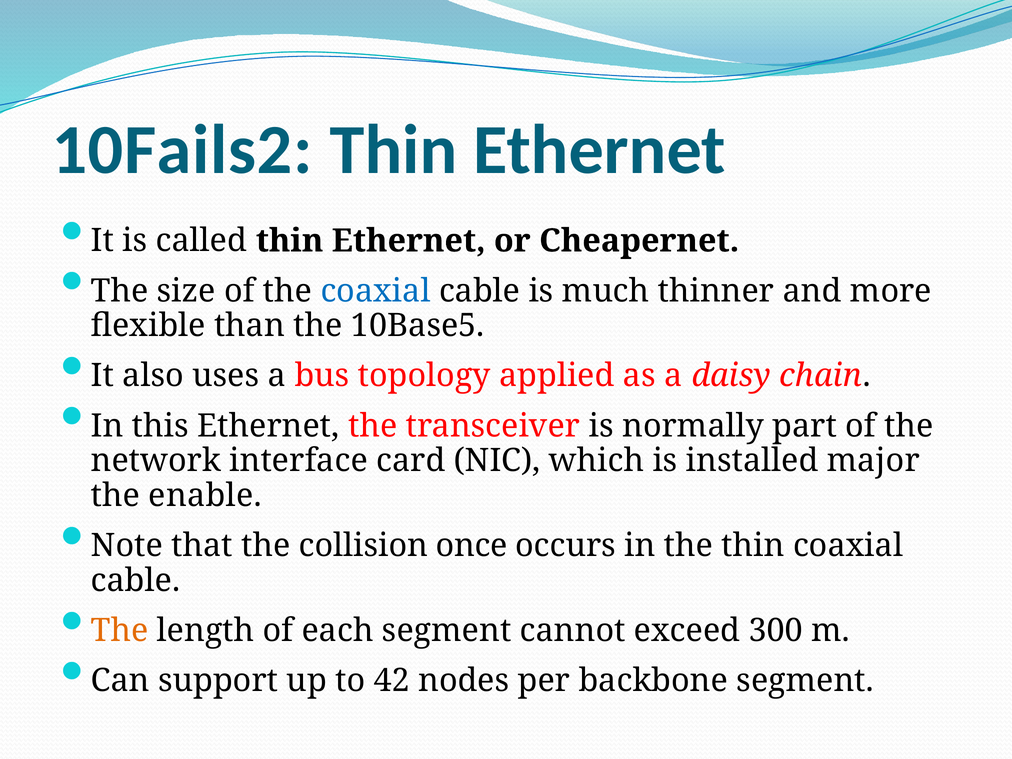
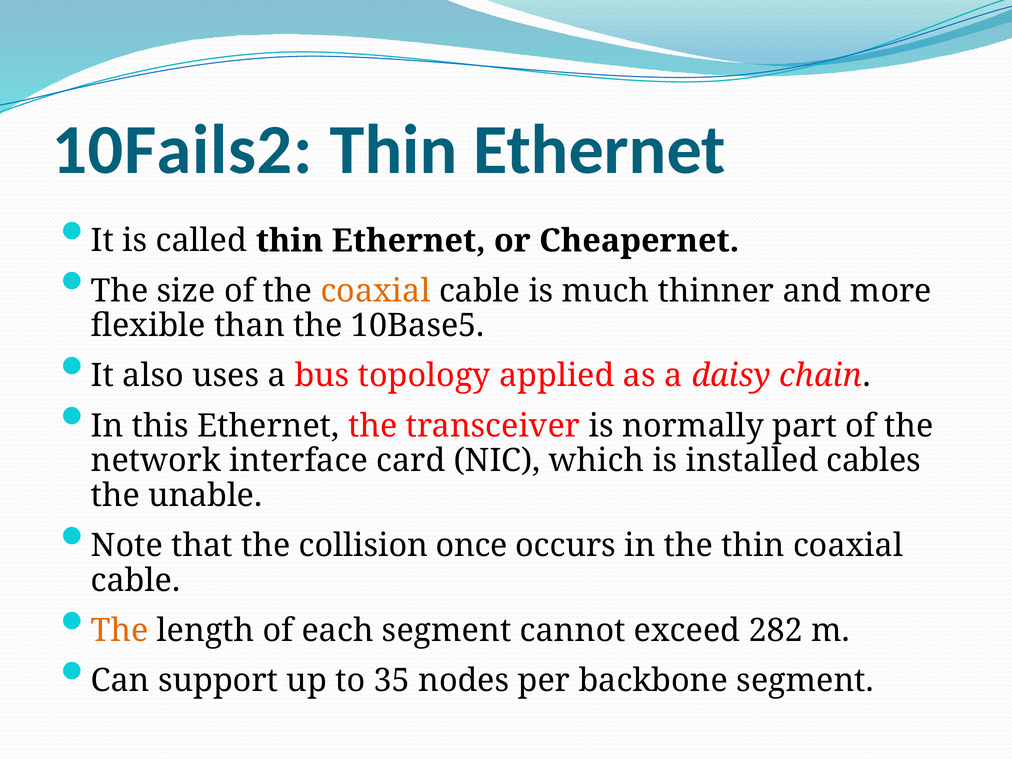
coaxial at (376, 291) colour: blue -> orange
major: major -> cables
enable: enable -> unable
300: 300 -> 282
42: 42 -> 35
